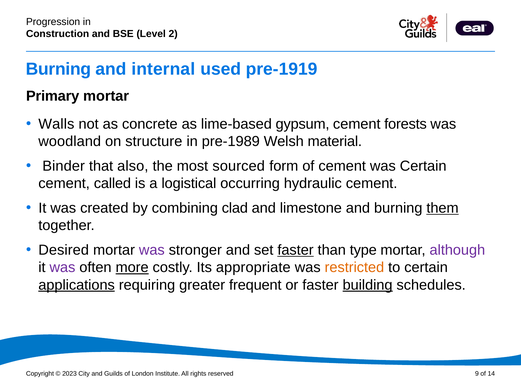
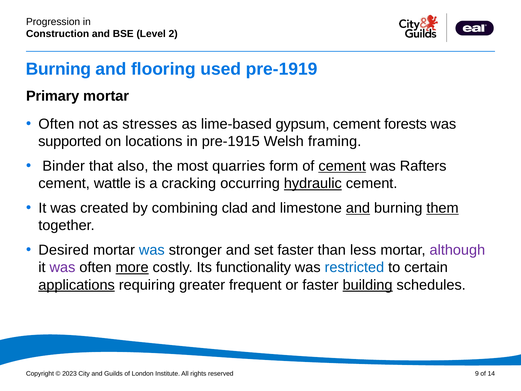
internal: internal -> flooring
Walls at (56, 124): Walls -> Often
concrete: concrete -> stresses
woodland: woodland -> supported
structure: structure -> locations
pre-1989: pre-1989 -> pre-1915
material: material -> framing
sourced: sourced -> quarries
cement at (342, 166) underline: none -> present
was Certain: Certain -> Rafters
called: called -> wattle
logistical: logistical -> cracking
hydraulic underline: none -> present
and at (358, 208) underline: none -> present
was at (152, 250) colour: purple -> blue
faster at (296, 250) underline: present -> none
type: type -> less
appropriate: appropriate -> functionality
restricted colour: orange -> blue
